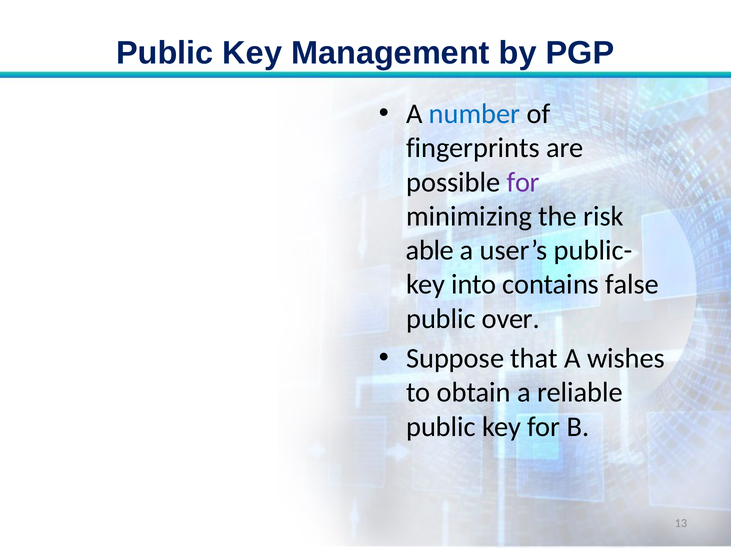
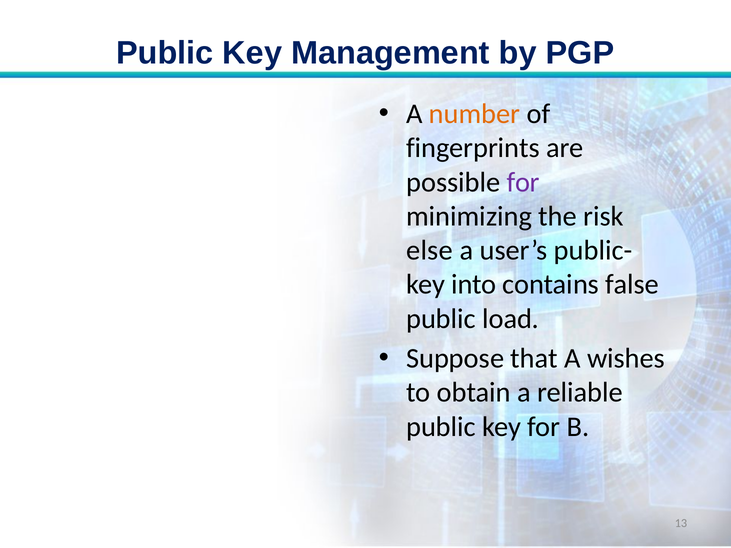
number colour: blue -> orange
able: able -> else
over: over -> load
